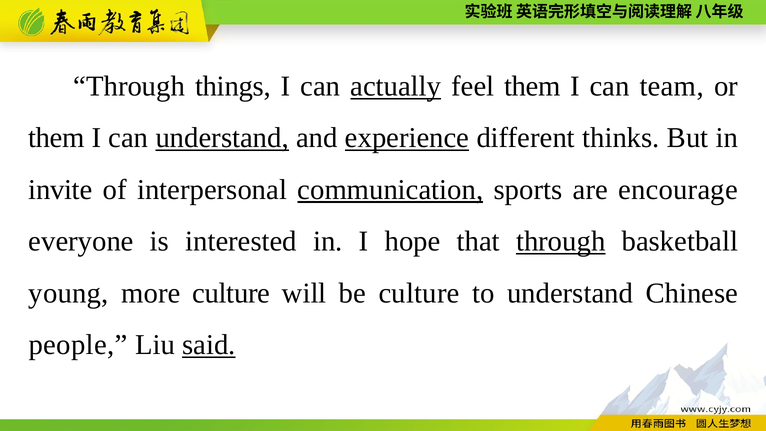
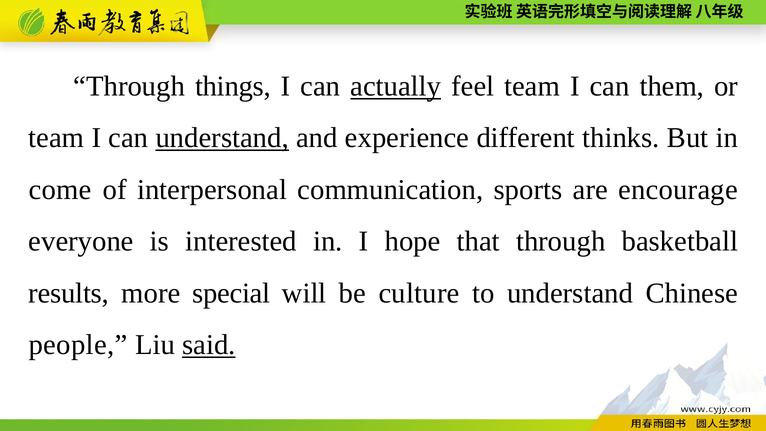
feel them: them -> team
team: team -> them
them at (56, 138): them -> team
experience underline: present -> none
invite: invite -> come
communication underline: present -> none
through at (561, 241) underline: present -> none
young: young -> results
more culture: culture -> special
